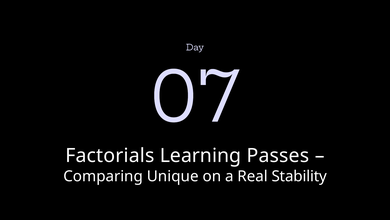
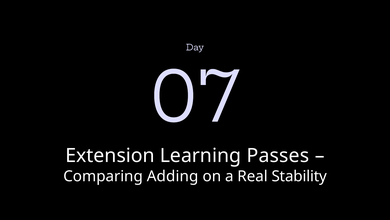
Factorials: Factorials -> Extension
Unique: Unique -> Adding
